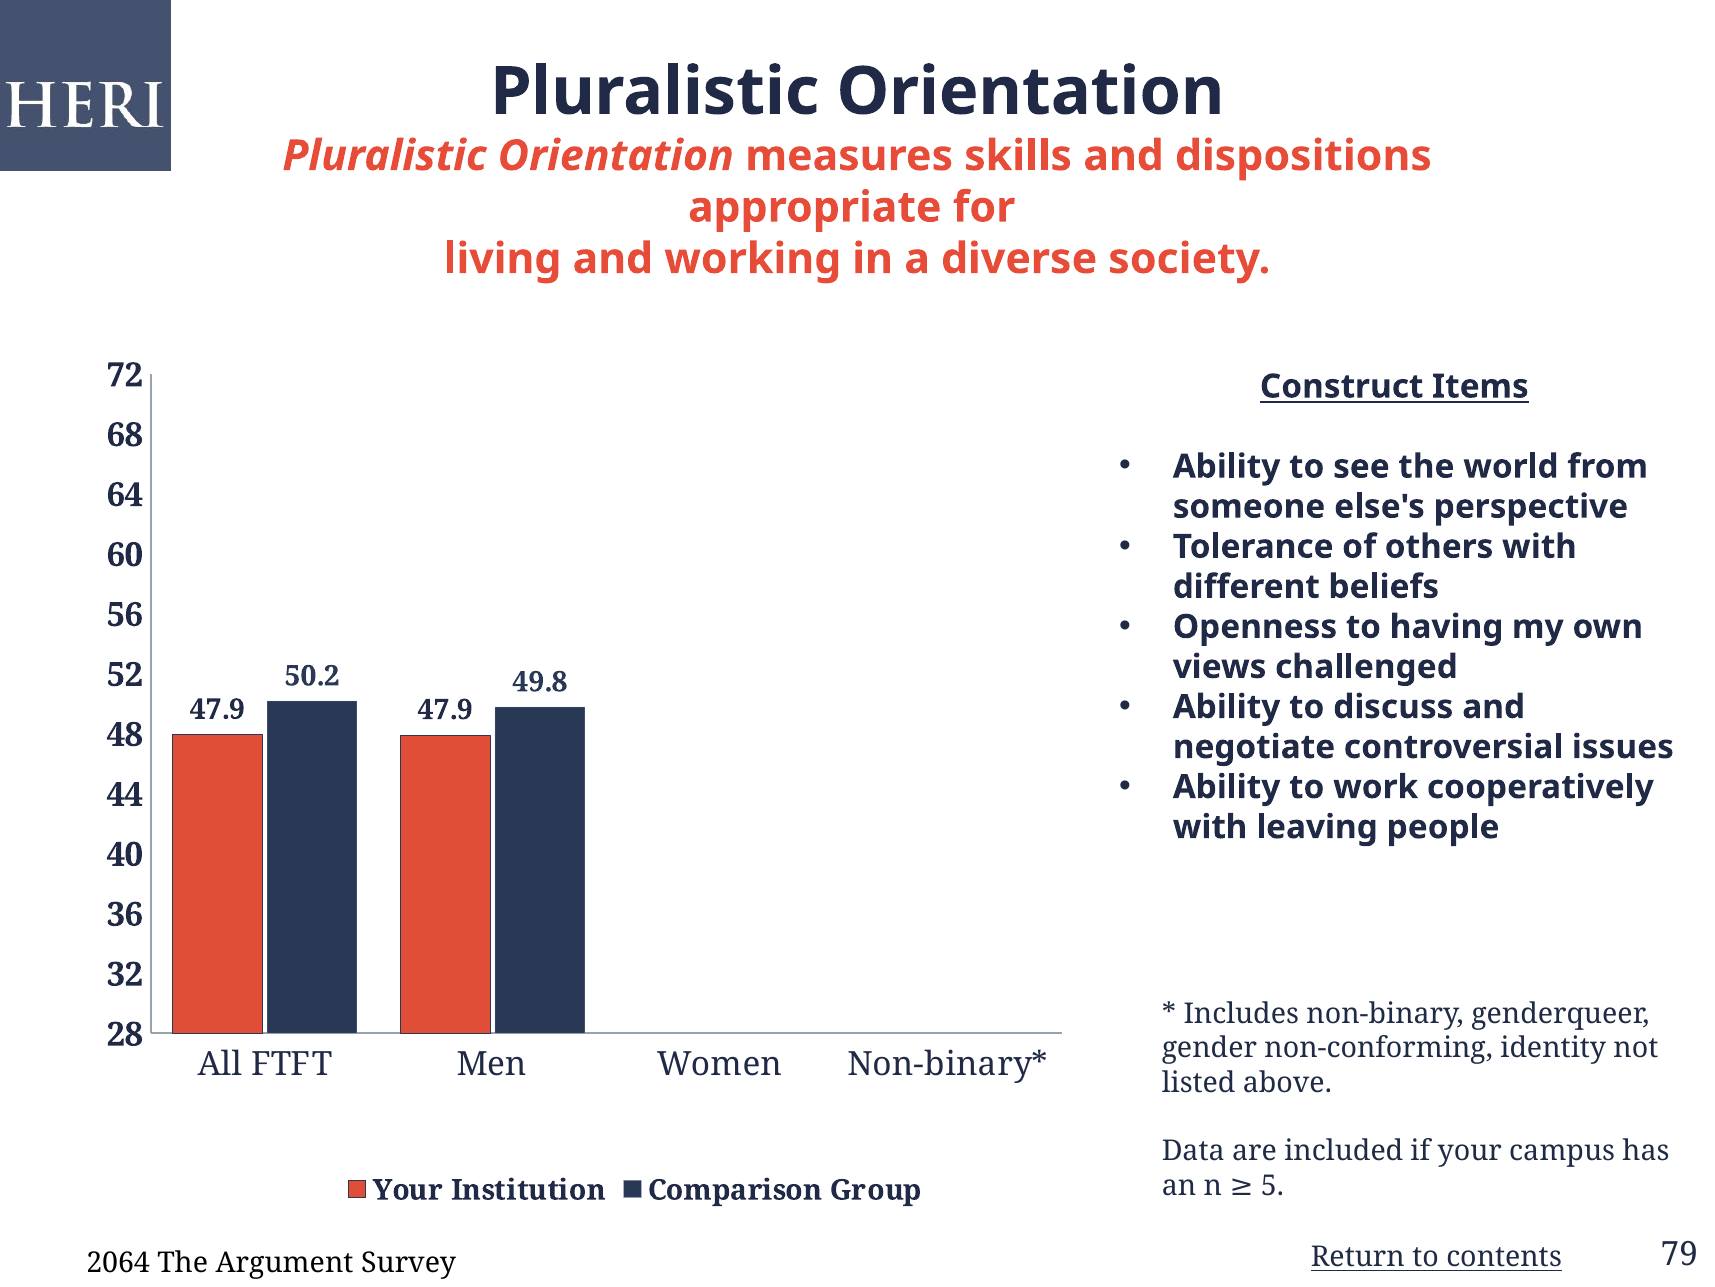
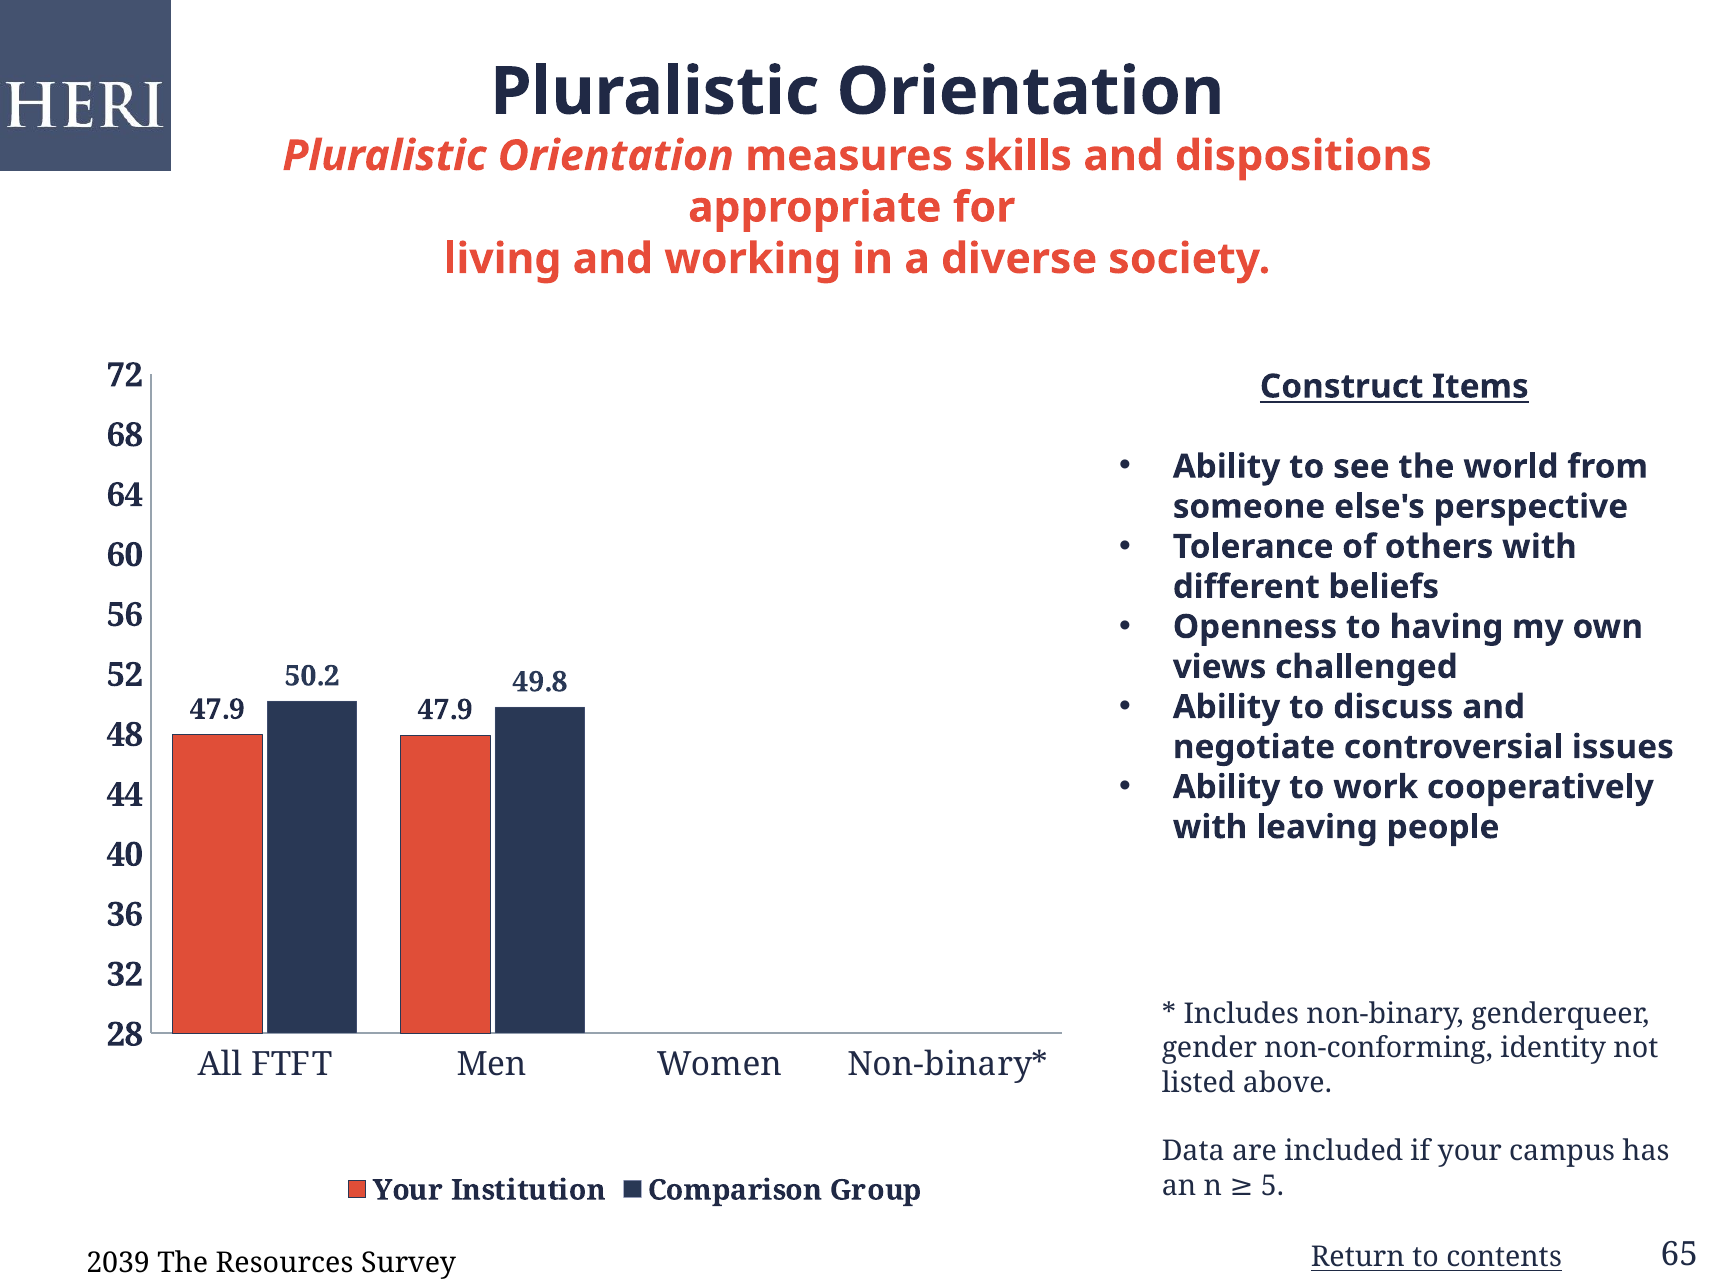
2064: 2064 -> 2039
Argument: Argument -> Resources
79: 79 -> 65
